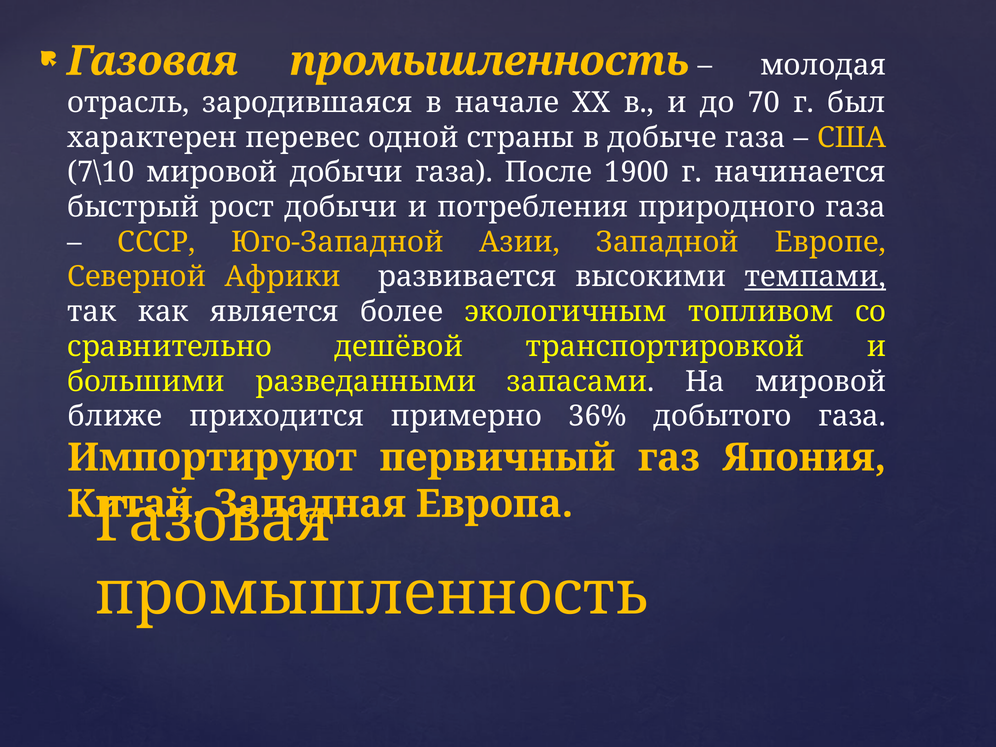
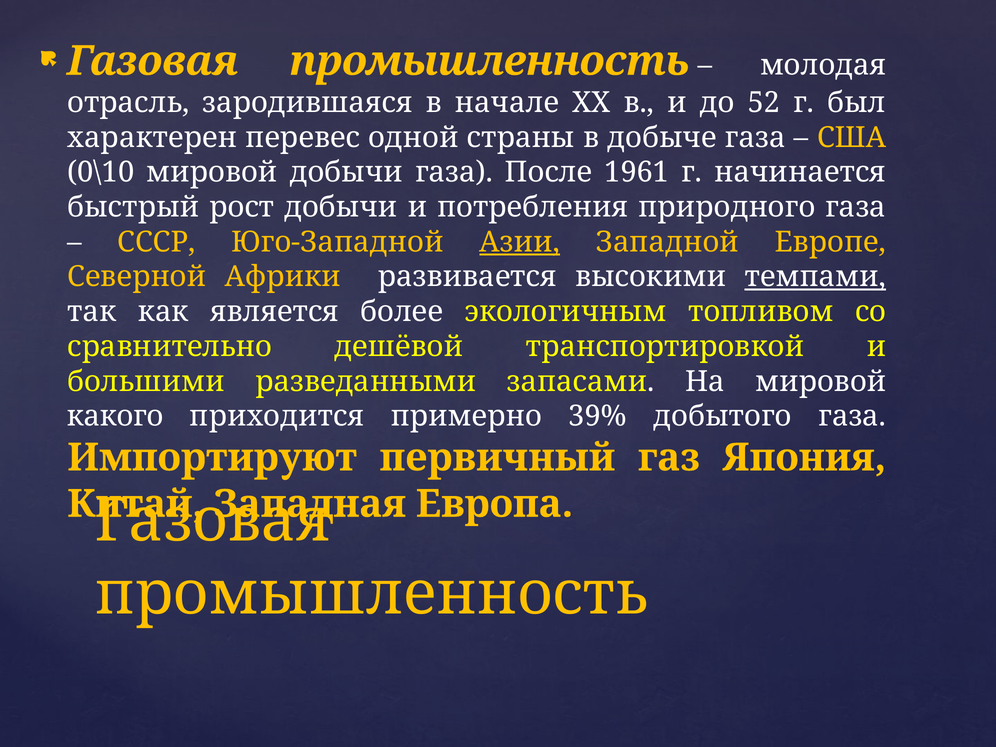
70: 70 -> 52
7\10: 7\10 -> 0\10
1900: 1900 -> 1961
Азии underline: none -> present
ближе: ближе -> какого
36%: 36% -> 39%
